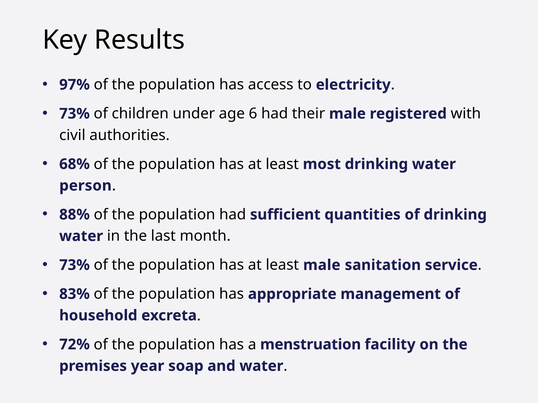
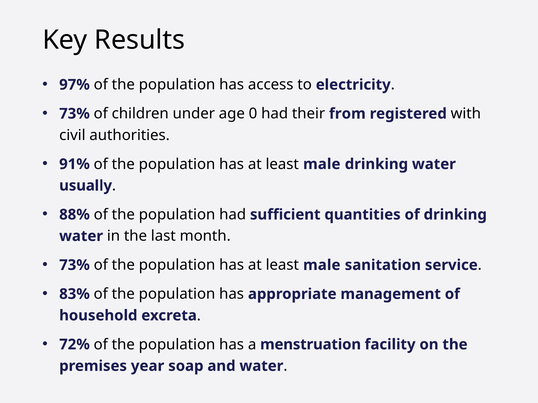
6: 6 -> 0
their male: male -> from
68%: 68% -> 91%
most at (322, 164): most -> male
person: person -> usually
